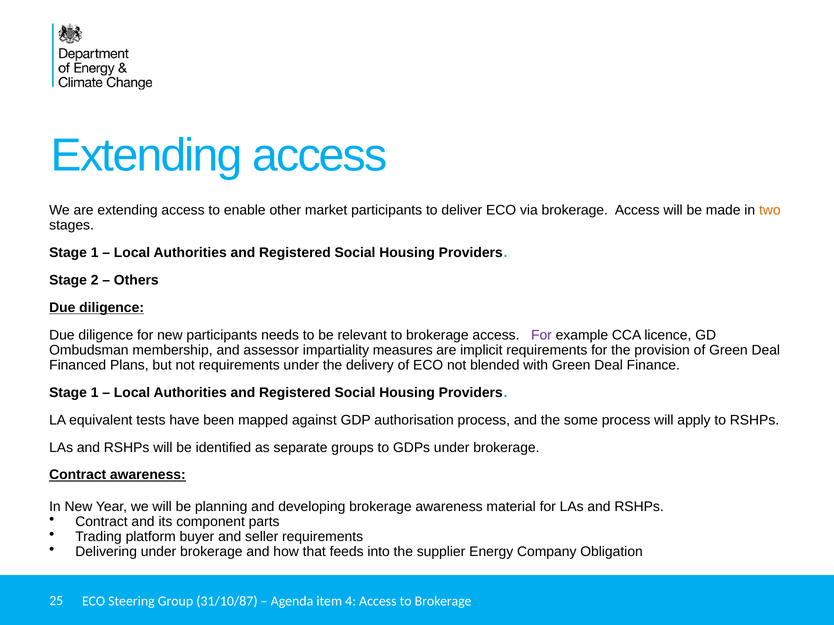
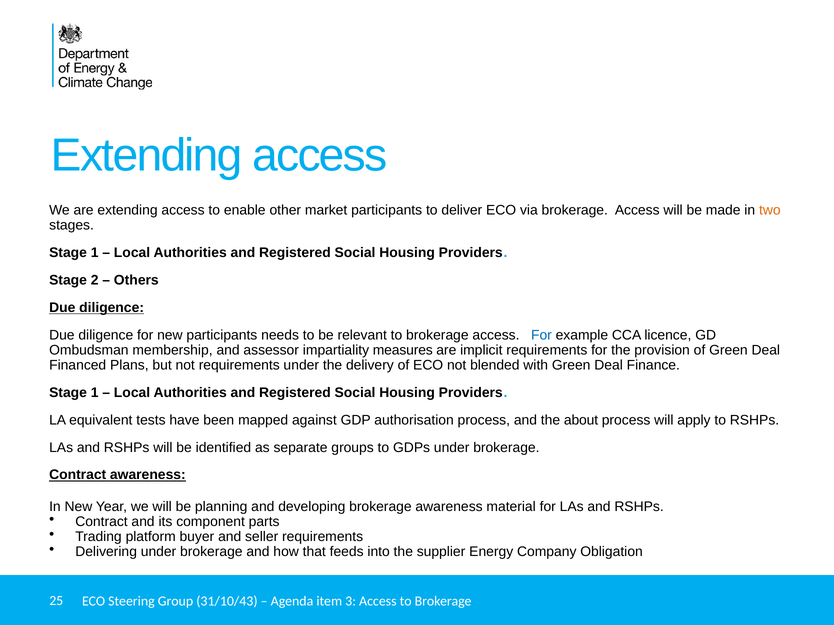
For at (541, 335) colour: purple -> blue
some: some -> about
31/10/87: 31/10/87 -> 31/10/43
4: 4 -> 3
